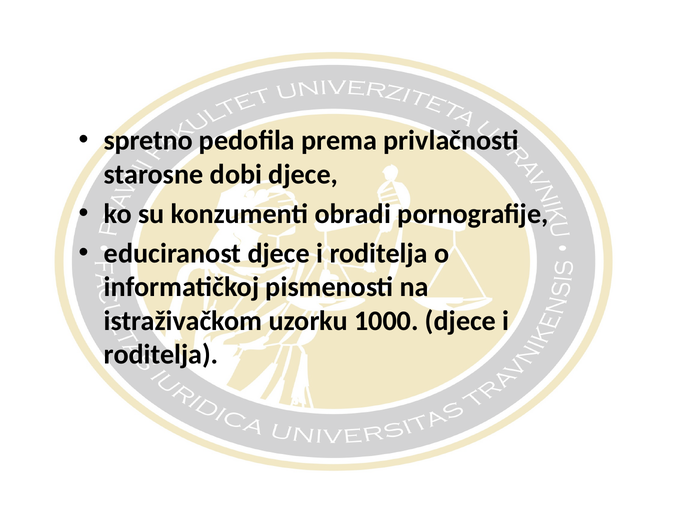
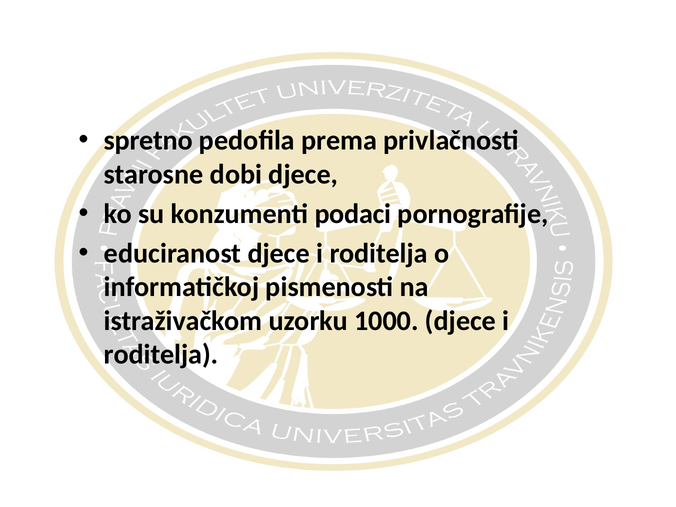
obradi: obradi -> podaci
